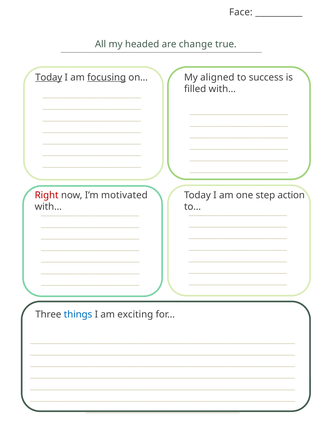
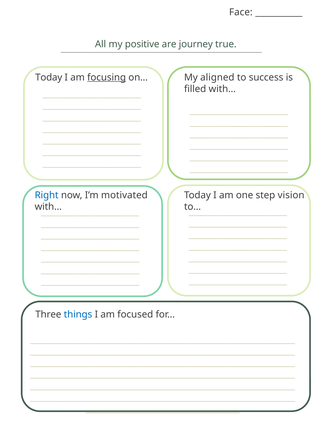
headed: headed -> positive
change: change -> journey
Today at (49, 77) underline: present -> none
Right colour: red -> blue
action: action -> vision
exciting: exciting -> focused
